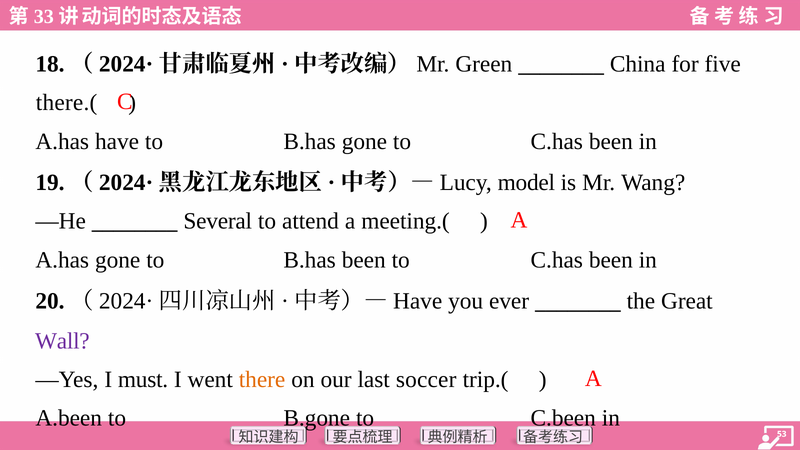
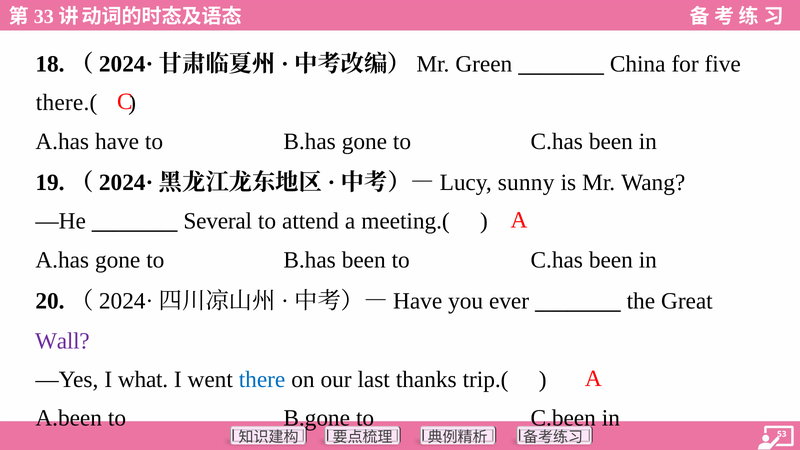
model: model -> sunny
must: must -> what
there colour: orange -> blue
soccer: soccer -> thanks
